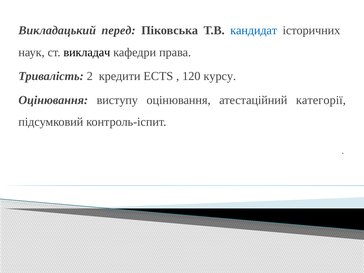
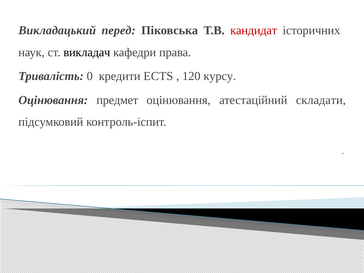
кандидат colour: blue -> red
2: 2 -> 0
виступу: виступу -> предмет
категорії: категорії -> складати
